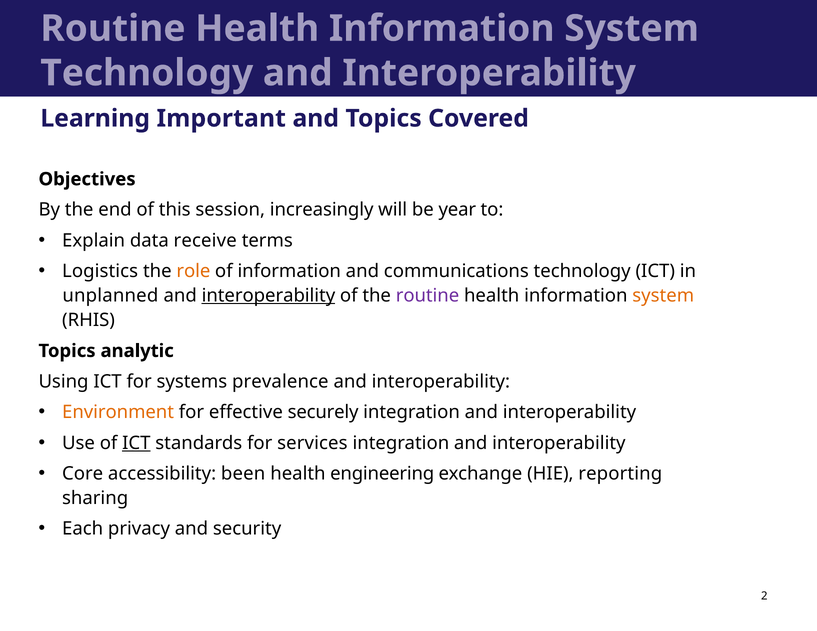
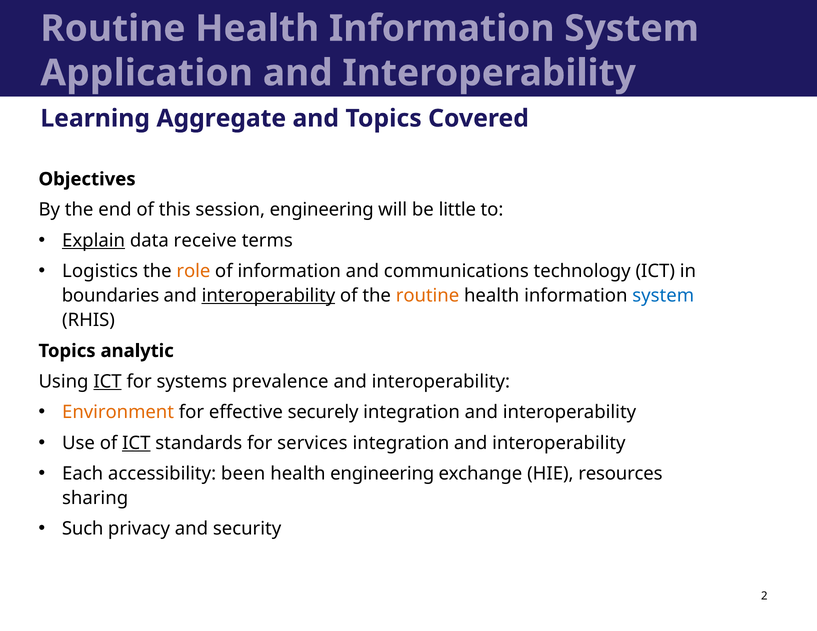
Technology at (147, 73): Technology -> Application
Important: Important -> Aggregate
session increasingly: increasingly -> engineering
year: year -> little
Explain underline: none -> present
unplanned: unplanned -> boundaries
routine at (428, 296) colour: purple -> orange
system at (663, 296) colour: orange -> blue
ICT at (108, 382) underline: none -> present
Core: Core -> Each
reporting: reporting -> resources
Each: Each -> Such
